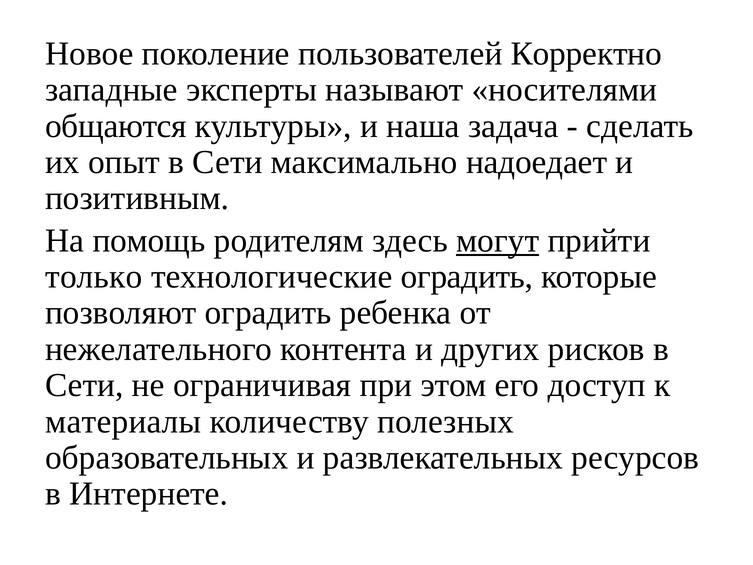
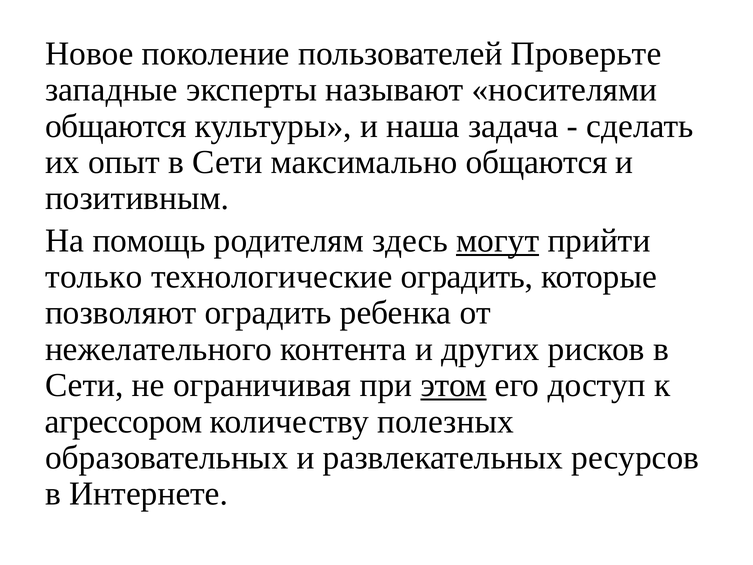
Корректно: Корректно -> Проверьте
максимально надоедает: надоедает -> общаются
этом underline: none -> present
материалы: материалы -> агрессором
